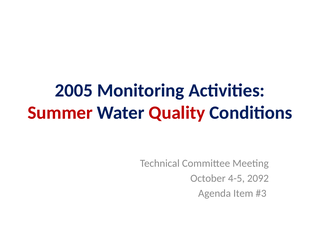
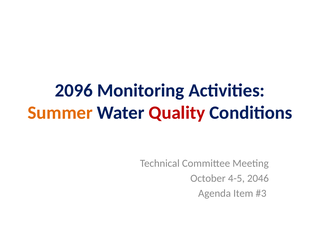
2005: 2005 -> 2096
Summer colour: red -> orange
2092: 2092 -> 2046
